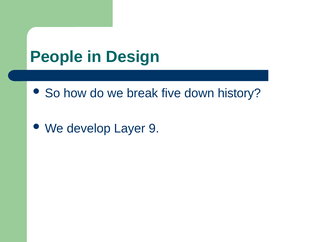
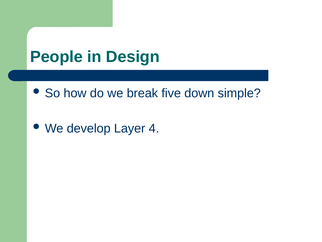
history: history -> simple
9: 9 -> 4
